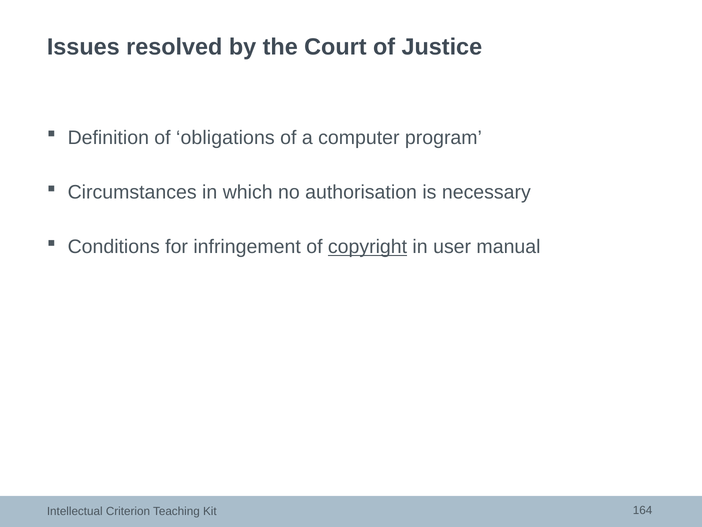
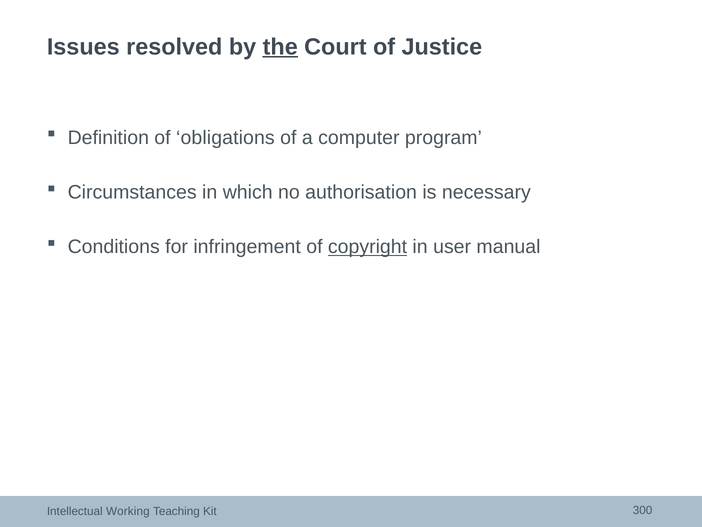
the underline: none -> present
Criterion: Criterion -> Working
164: 164 -> 300
